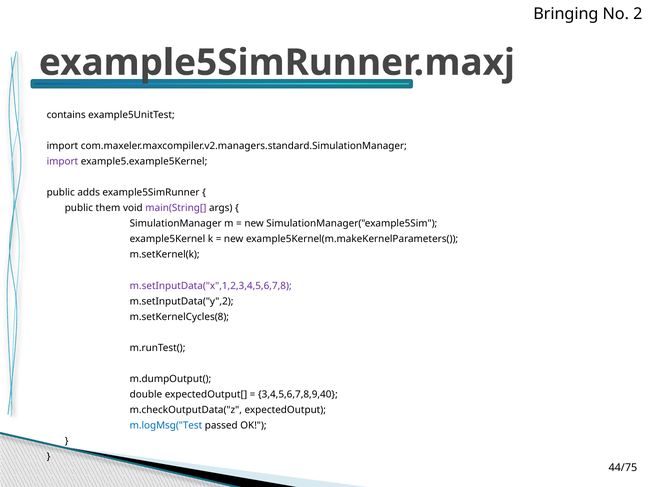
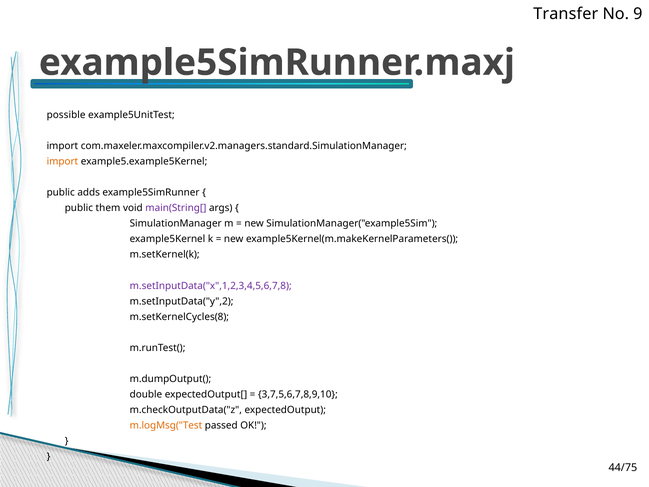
Bringing: Bringing -> Transfer
2: 2 -> 9
contains: contains -> possible
import at (62, 162) colour: purple -> orange
3,4,5,6,7,8,9,40: 3,4,5,6,7,8,9,40 -> 3,7,5,6,7,8,9,10
m.logMsg("Test colour: blue -> orange
